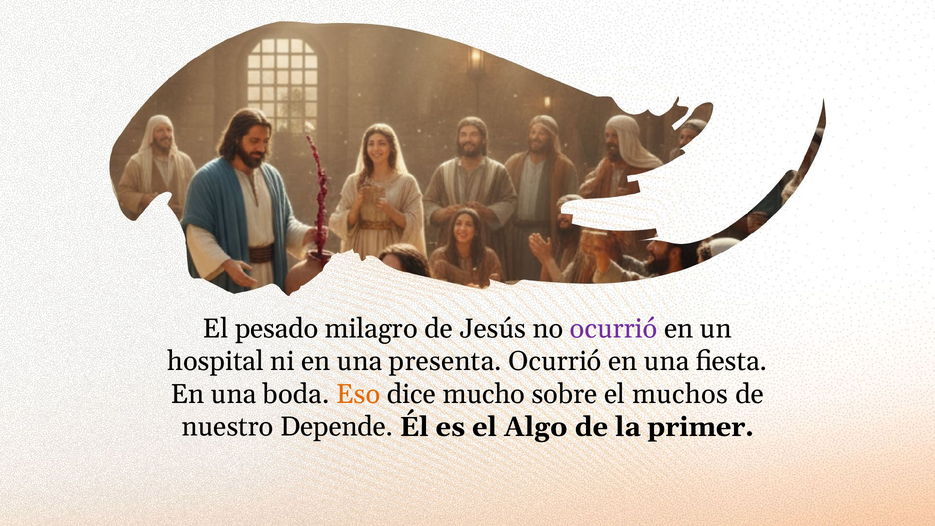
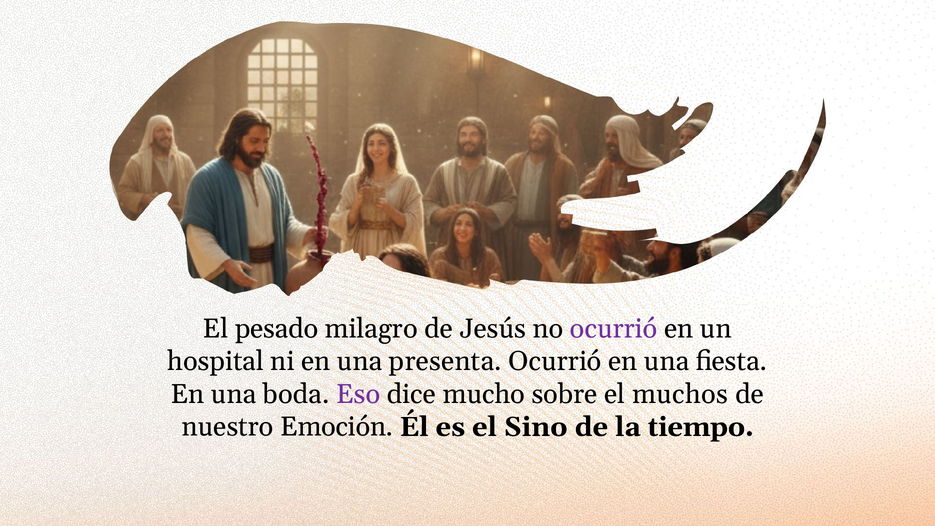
Eso colour: orange -> purple
Depende: Depende -> Emoción
Algo: Algo -> Sino
primer: primer -> tiempo
